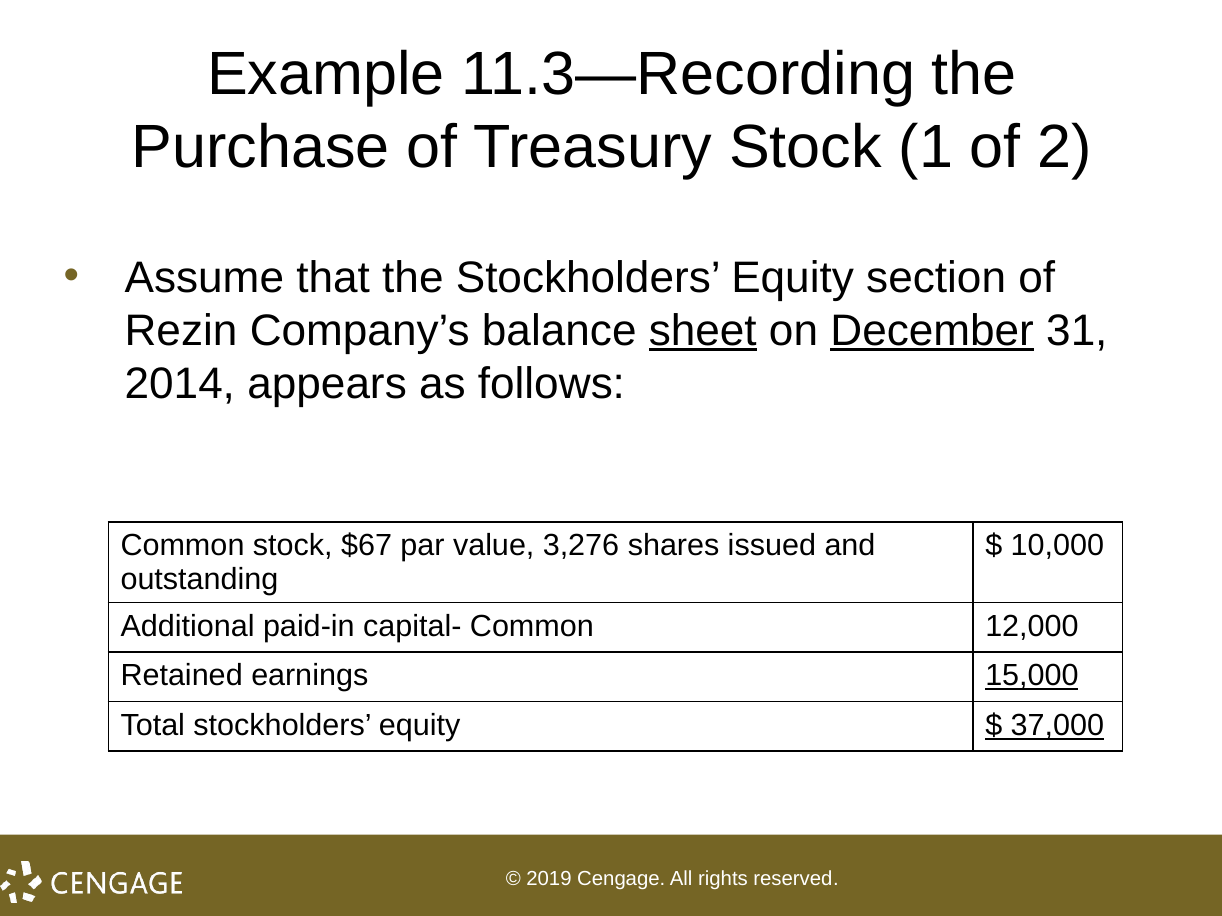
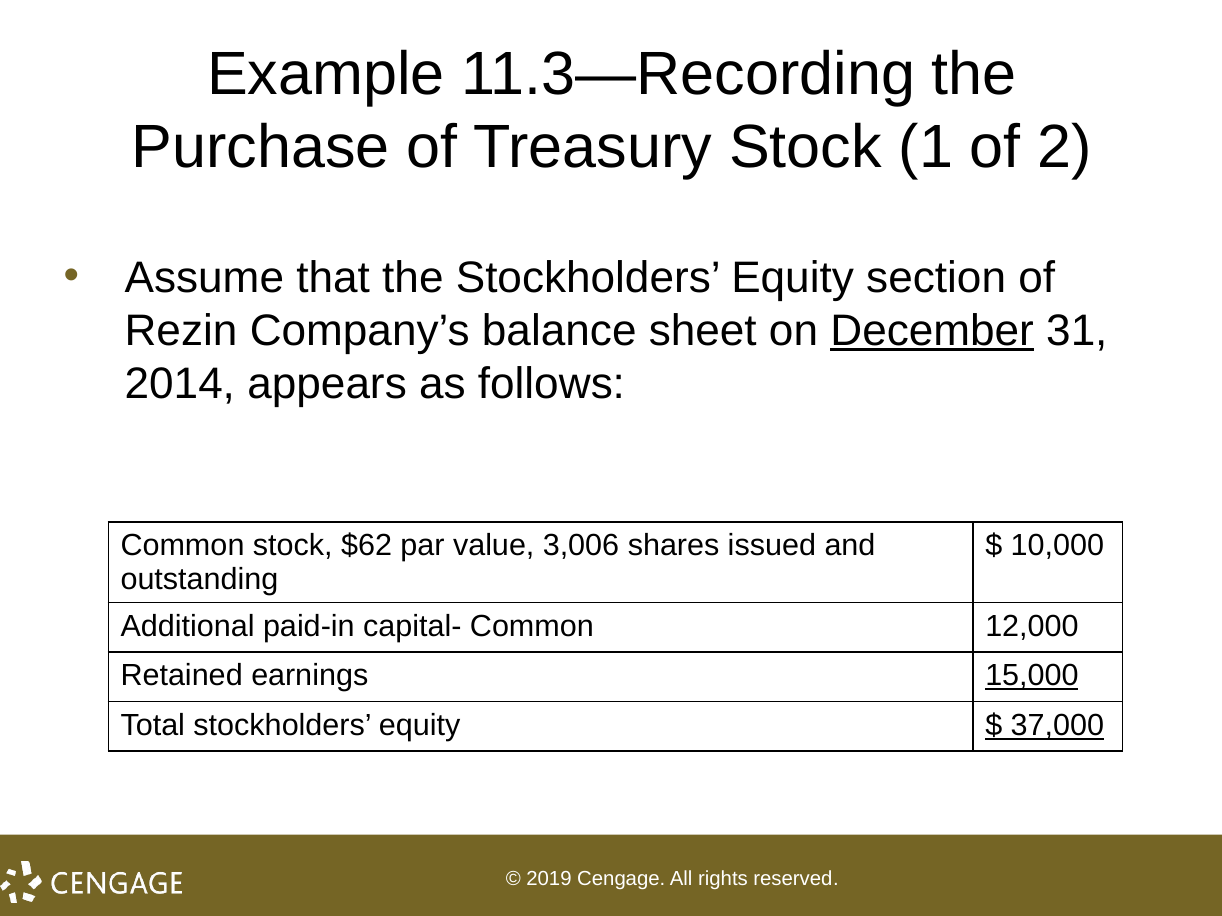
sheet underline: present -> none
$67: $67 -> $62
3,276: 3,276 -> 3,006
